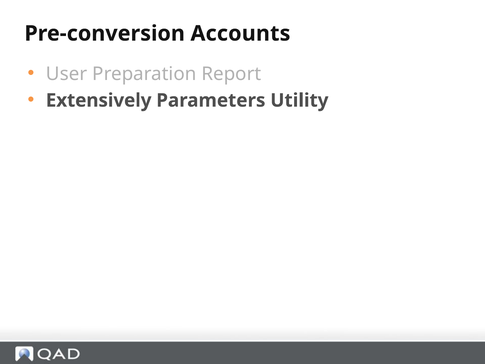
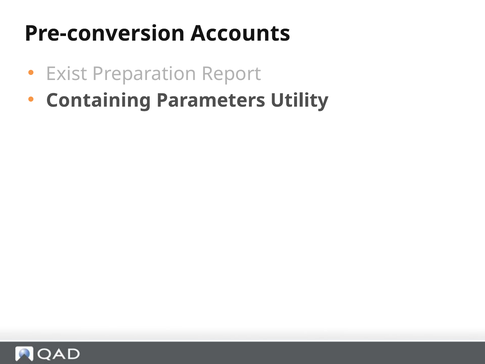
User: User -> Exist
Extensively: Extensively -> Containing
